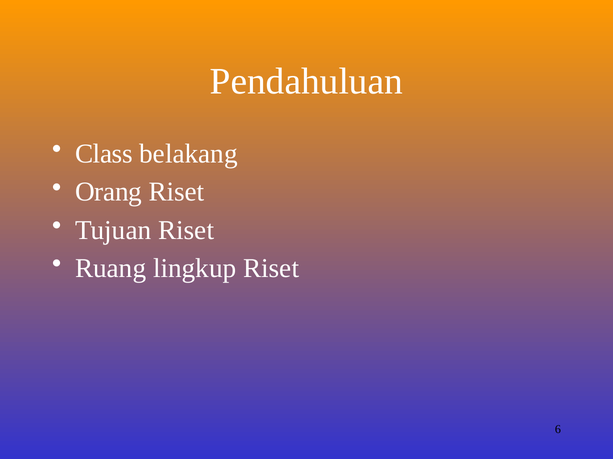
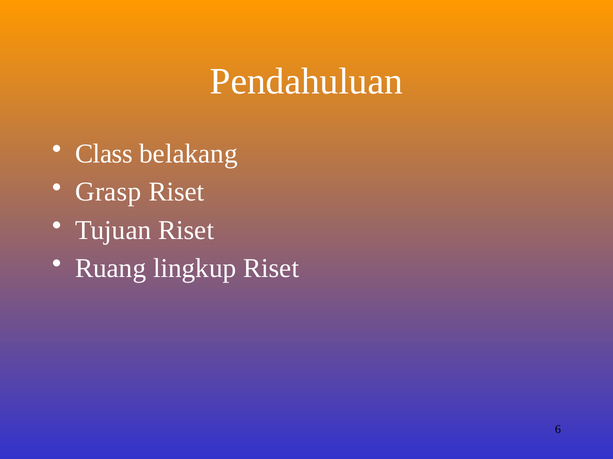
Orang: Orang -> Grasp
